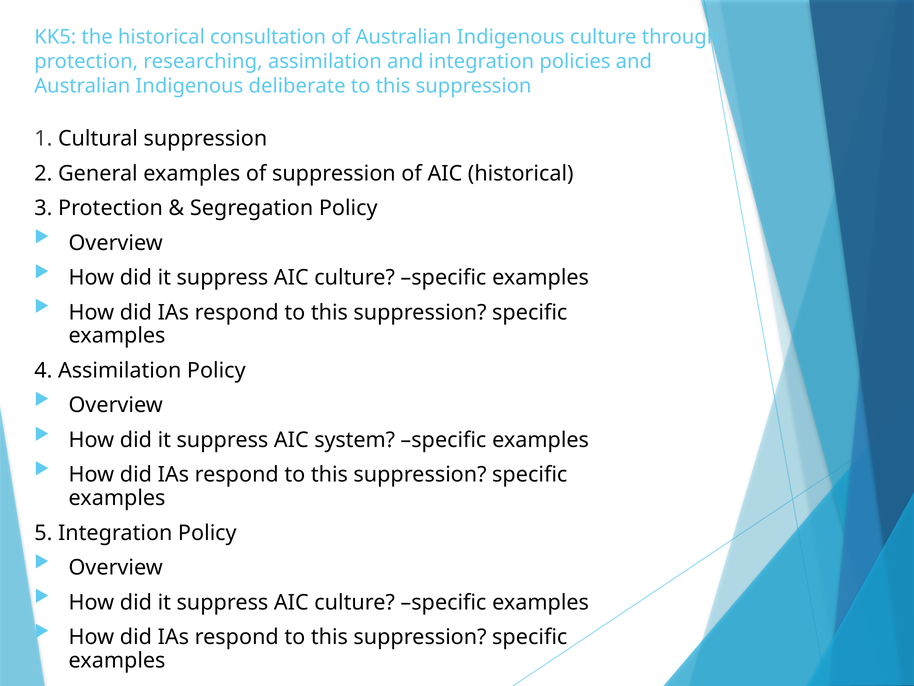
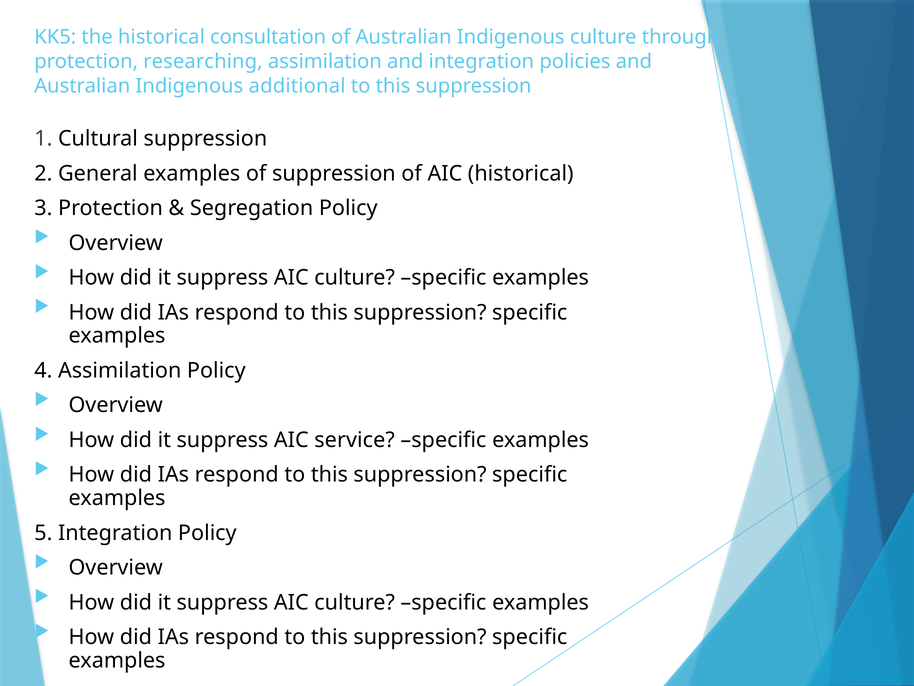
deliberate: deliberate -> additional
system: system -> service
